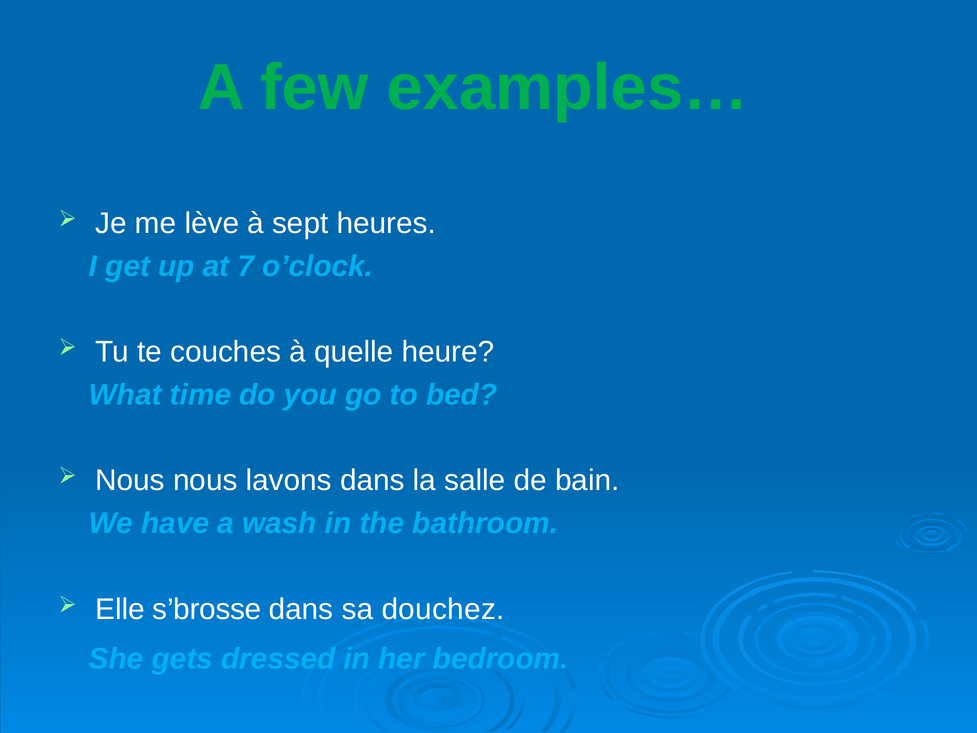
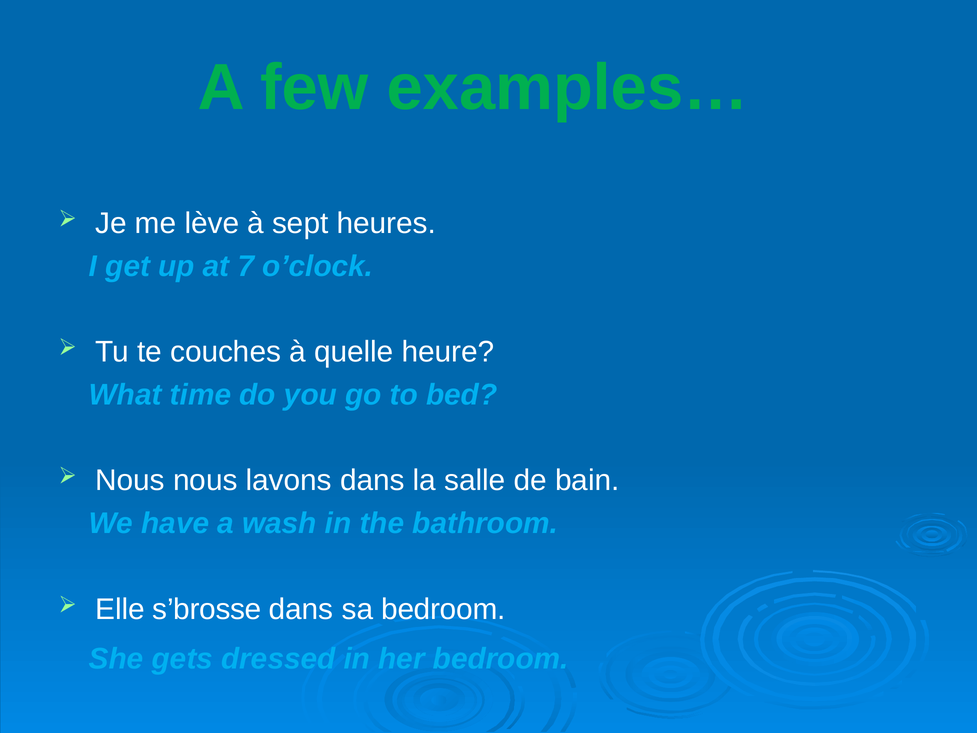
sa douchez: douchez -> bedroom
